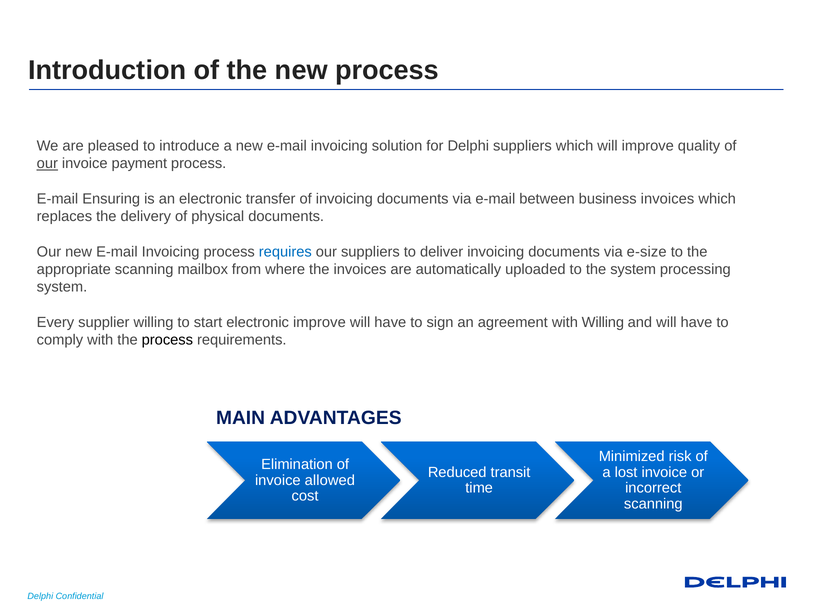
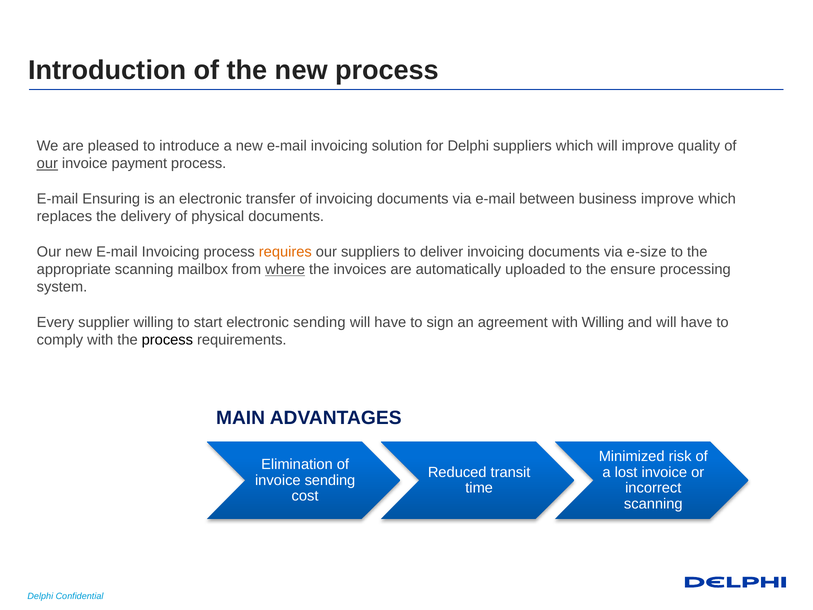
business invoices: invoices -> improve
requires colour: blue -> orange
where underline: none -> present
the system: system -> ensure
electronic improve: improve -> sending
invoice allowed: allowed -> sending
